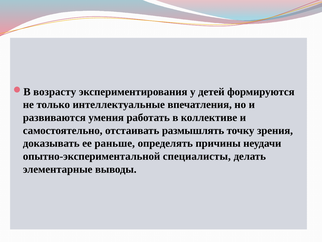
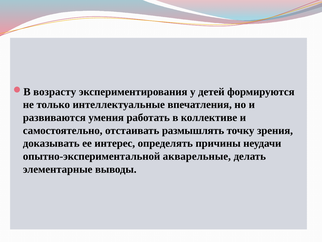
раньше: раньше -> интерес
специалисты: специалисты -> акварельные
